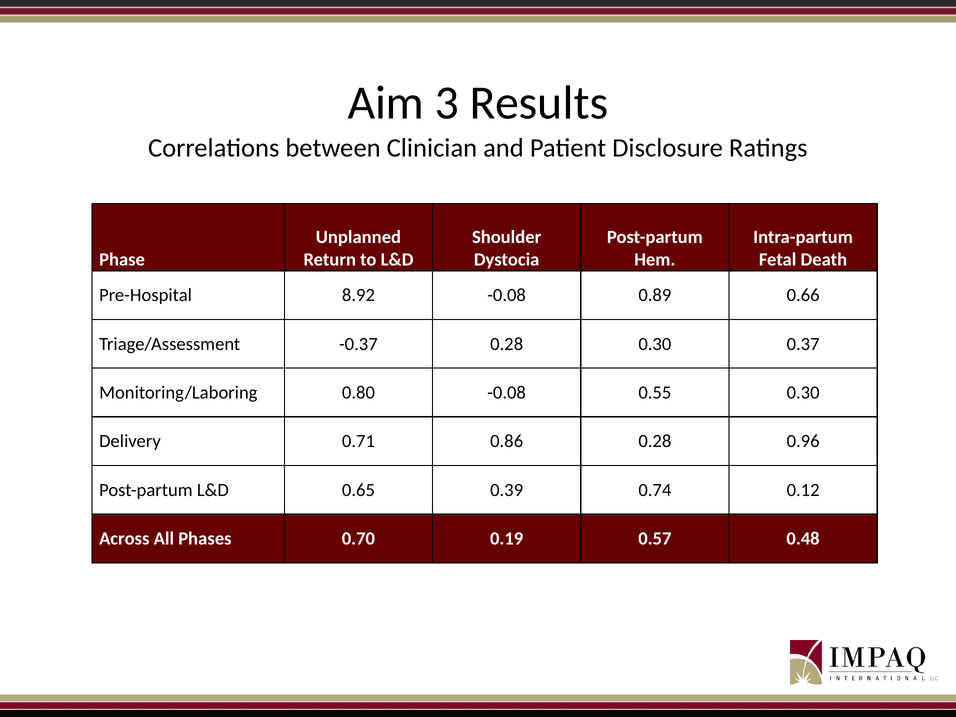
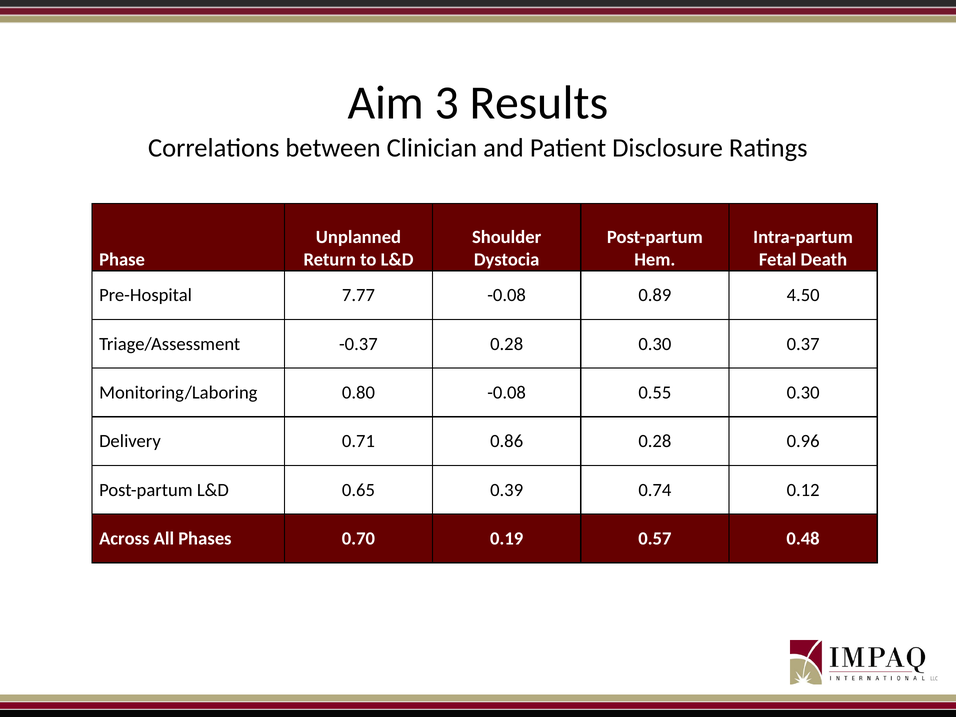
8.92: 8.92 -> 7.77
0.66: 0.66 -> 4.50
